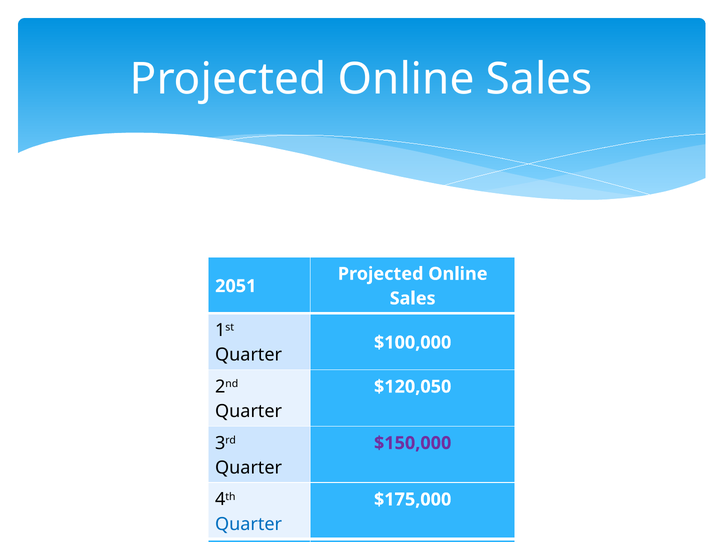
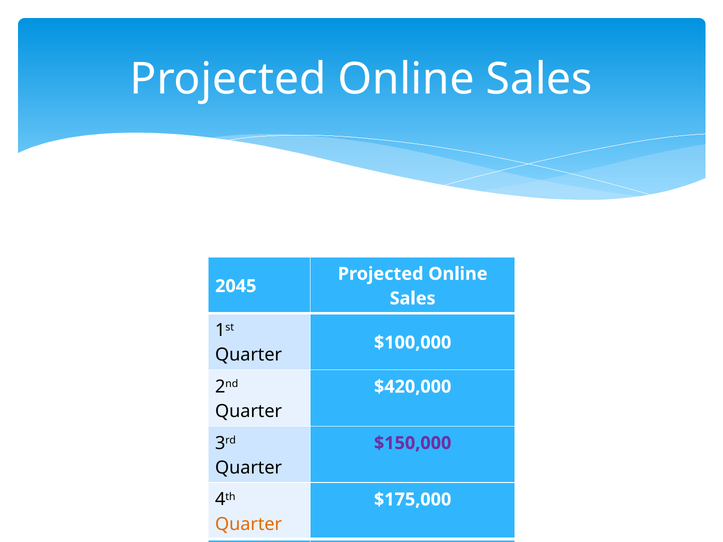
2051: 2051 -> 2045
$120,050: $120,050 -> $420,000
Quarter at (249, 524) colour: blue -> orange
